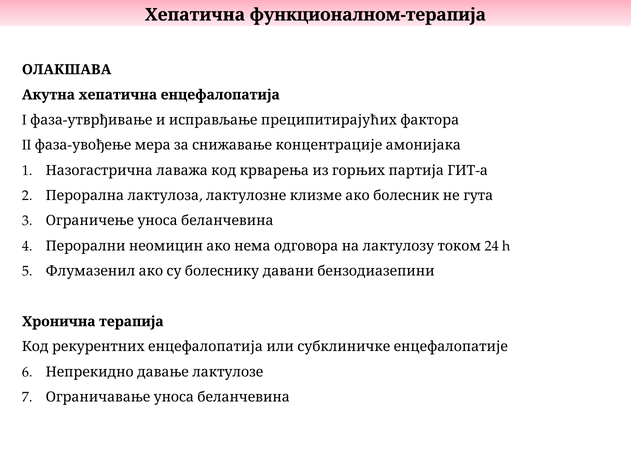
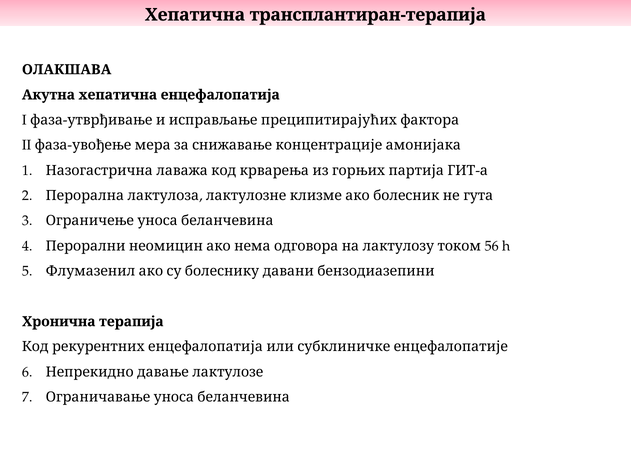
функционалном-терапија: функционалном-терапија -> трансплантиран-терапија
24: 24 -> 56
